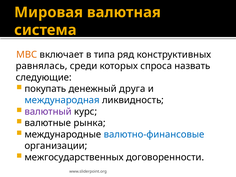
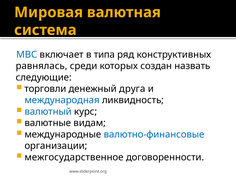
МВС colour: orange -> blue
спроса: спроса -> создан
покупать: покупать -> торговли
валютный colour: purple -> blue
рынка: рынка -> видам
межгосударственных: межгосударственных -> межгосударственное
